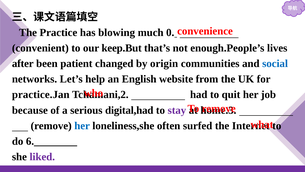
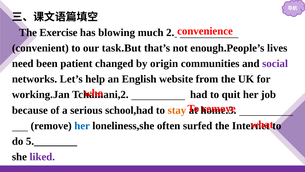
Practice: Practice -> Exercise
0: 0 -> 2
keep.But: keep.But -> task.But
after: after -> need
social colour: blue -> purple
practice.Jan: practice.Jan -> working.Jan
digital,had: digital,had -> school,had
stay colour: purple -> orange
6.________: 6.________ -> 5.________
